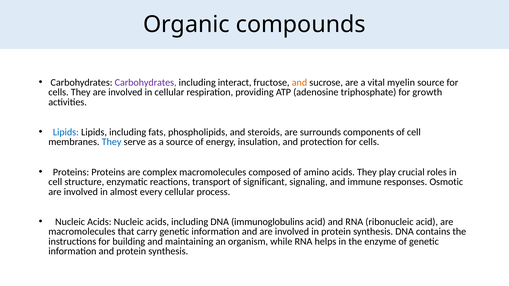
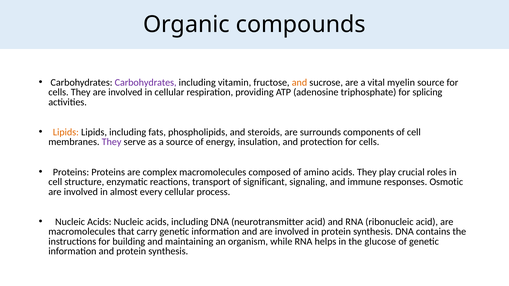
interact: interact -> vitamin
growth: growth -> splicing
Lipids at (66, 132) colour: blue -> orange
They at (112, 142) colour: blue -> purple
immunoglobulins: immunoglobulins -> neurotransmitter
enzyme: enzyme -> glucose
